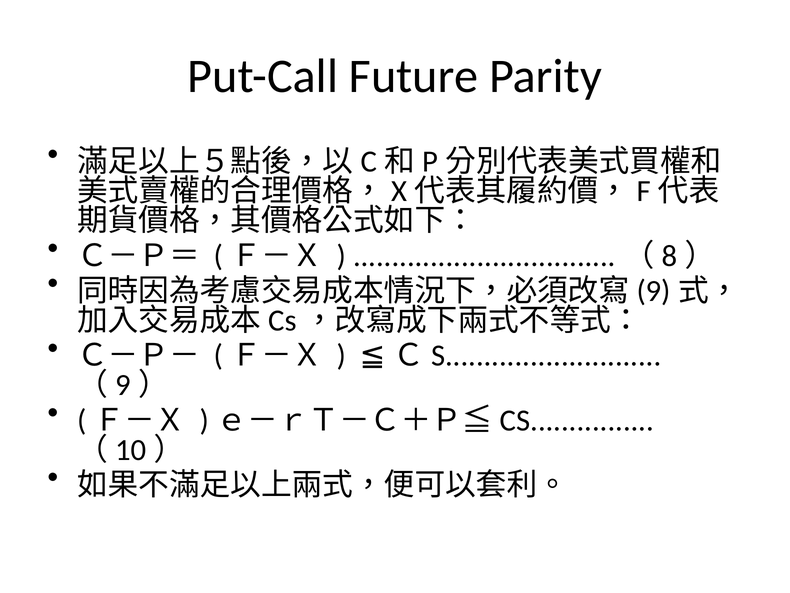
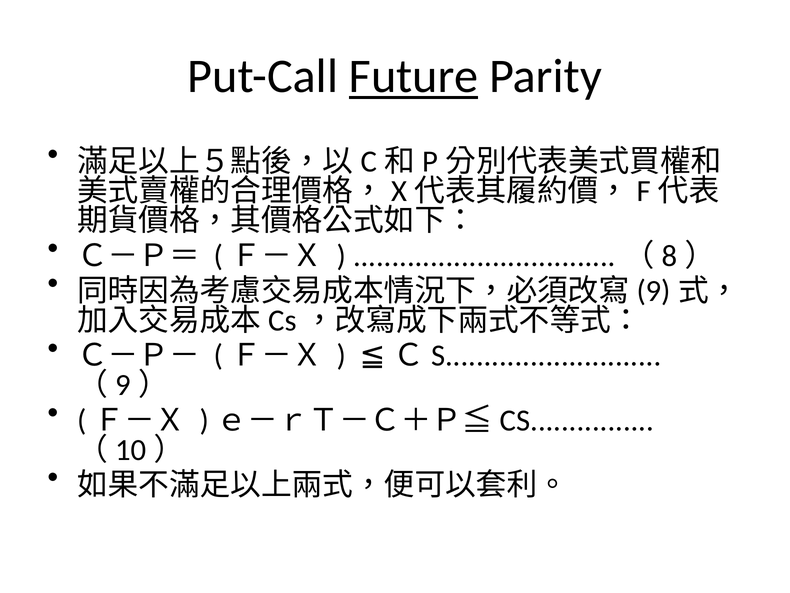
Future underline: none -> present
